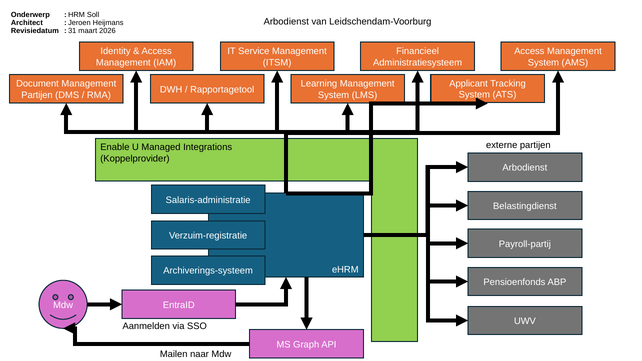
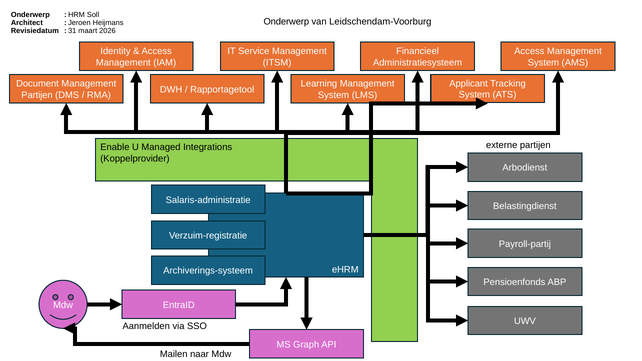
Arbodienst at (286, 22): Arbodienst -> Onderwerp
